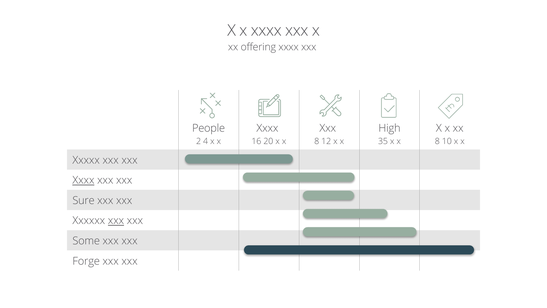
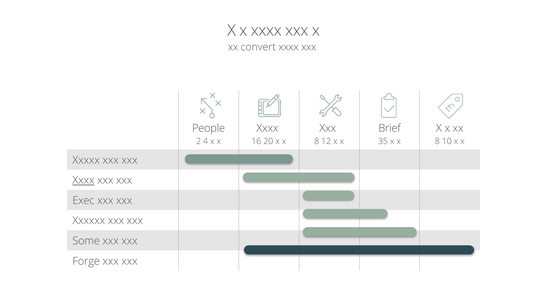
offering: offering -> convert
High: High -> Brief
Sure: Sure -> Exec
xxx at (116, 220) underline: present -> none
